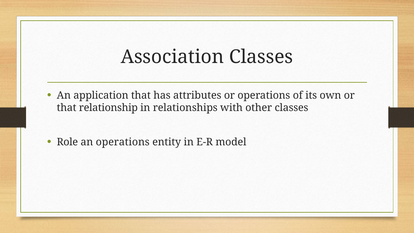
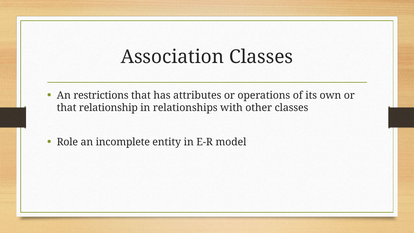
application: application -> restrictions
an operations: operations -> incomplete
